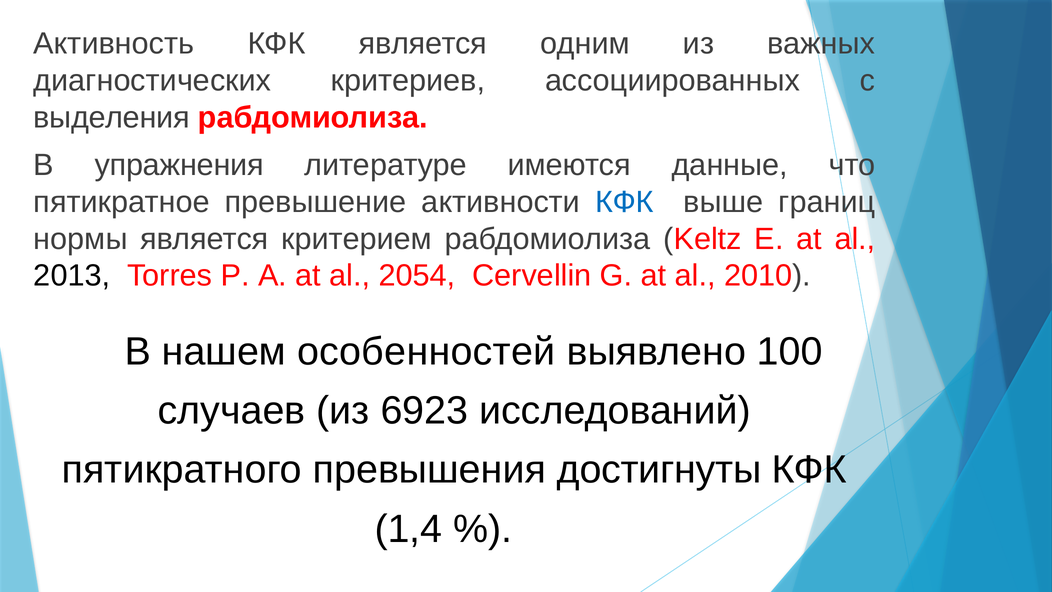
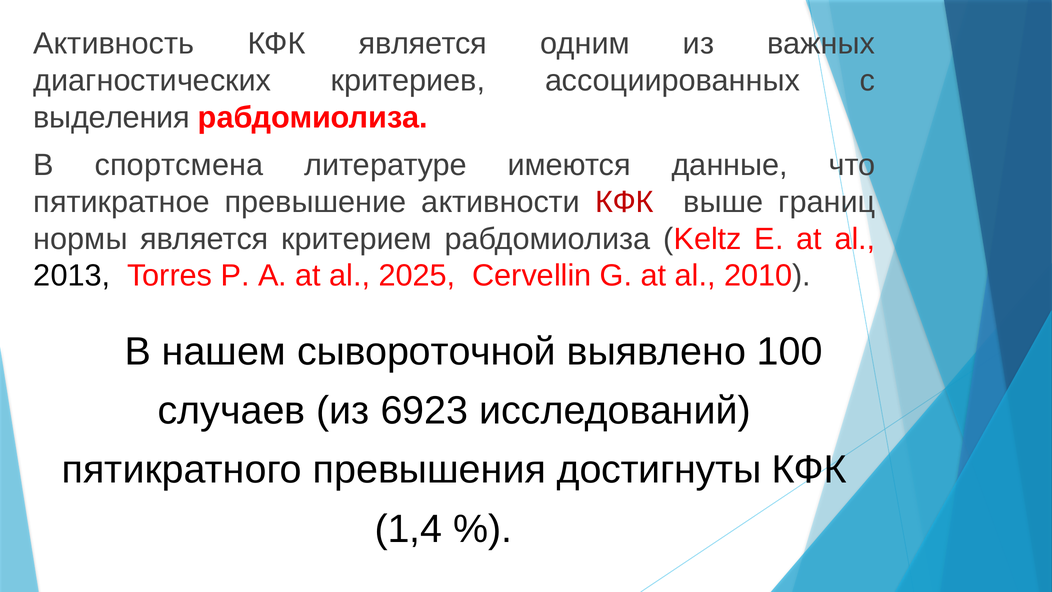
упражнения: упражнения -> спортсмена
КФК at (624, 202) colour: blue -> red
2054: 2054 -> 2025
особенностей: особенностей -> сывороточной
